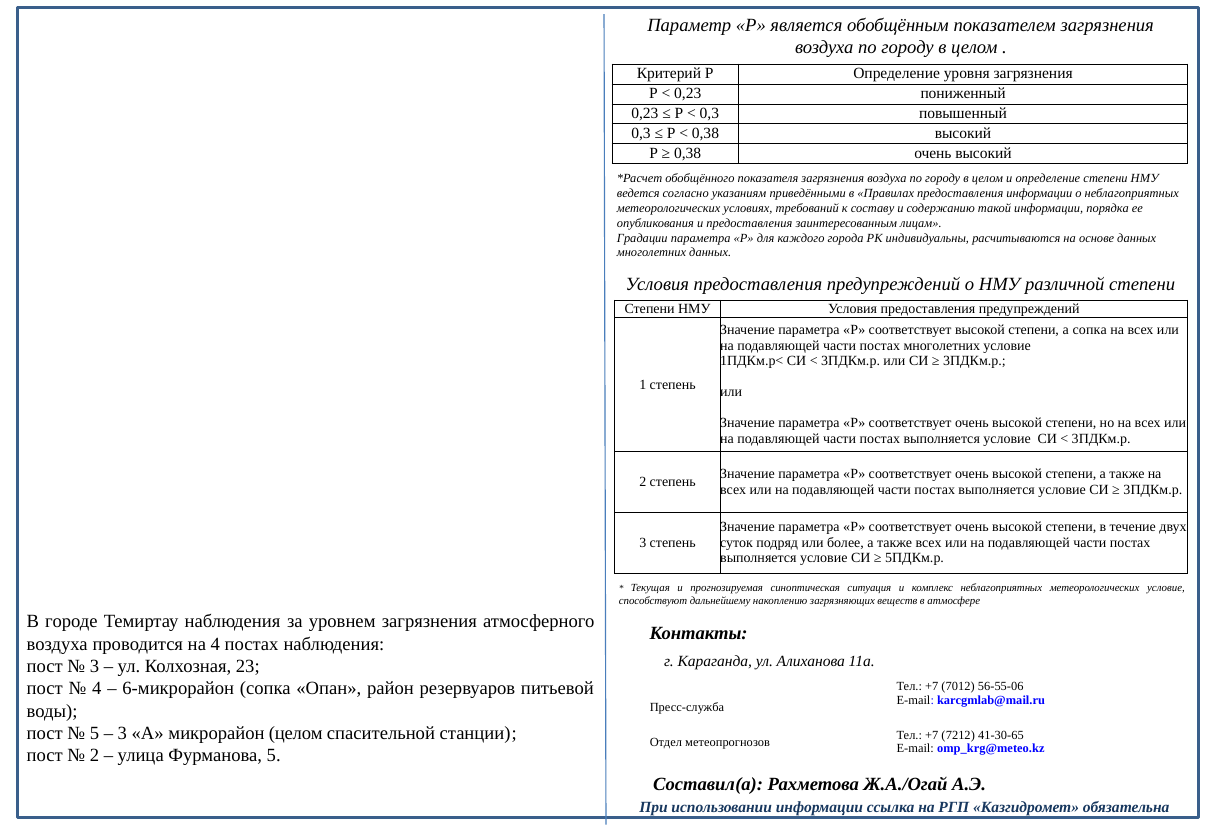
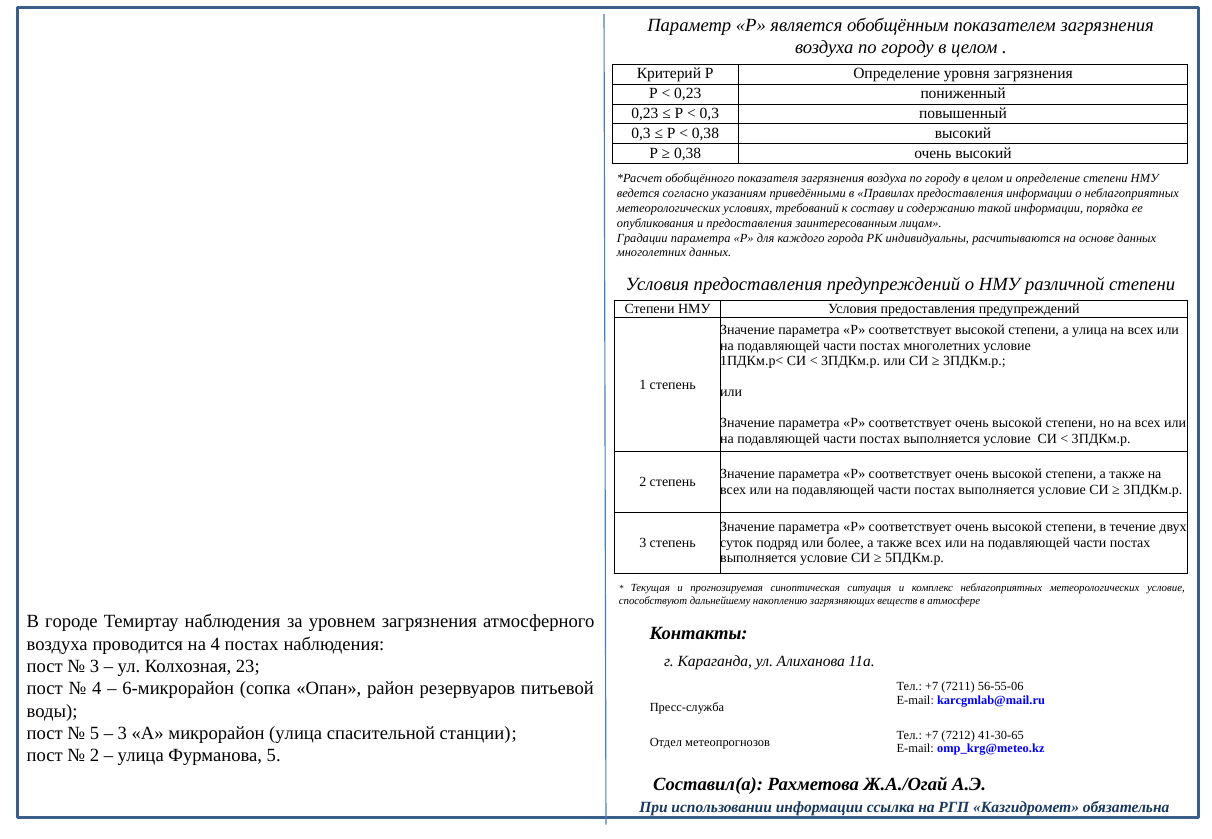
а сопка: сопка -> улица
7012: 7012 -> 7211
микрорайон целом: целом -> улица
